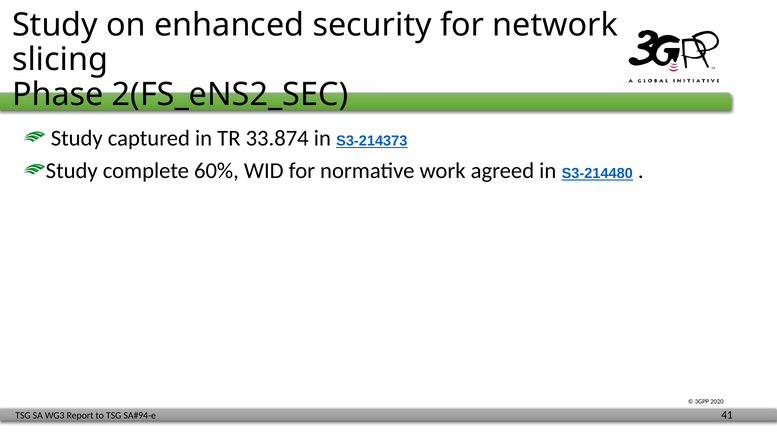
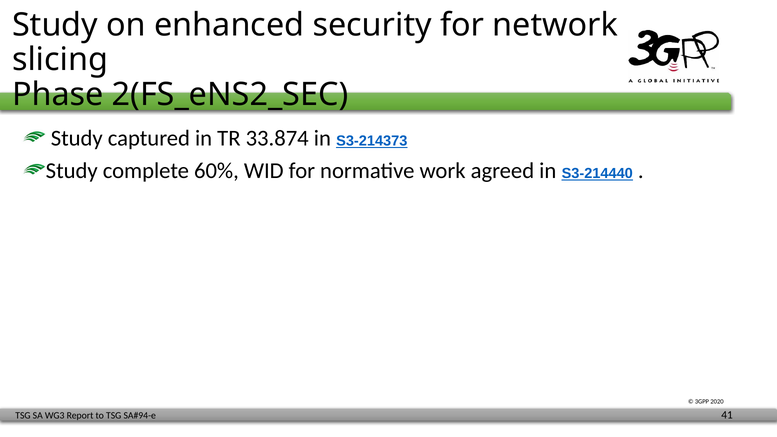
S3-214480: S3-214480 -> S3-214440
